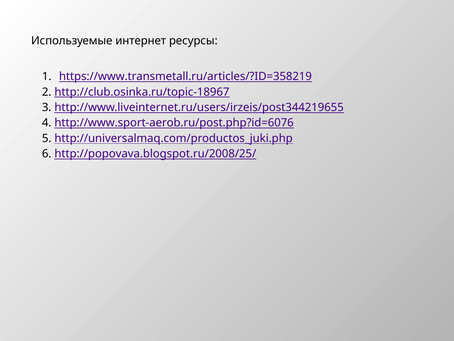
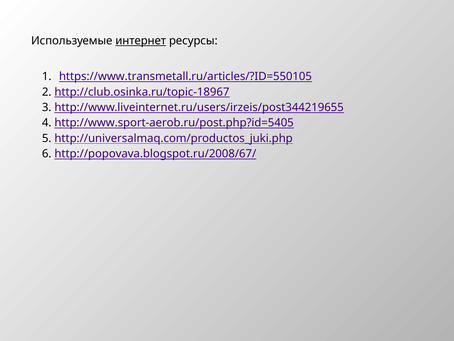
интернет underline: none -> present
https://www.transmetall.ru/articles/?ID=358219: https://www.transmetall.ru/articles/?ID=358219 -> https://www.transmetall.ru/articles/?ID=550105
http://www.sport-aerob.ru/post.php?id=6076: http://www.sport-aerob.ru/post.php?id=6076 -> http://www.sport-aerob.ru/post.php?id=5405
http://popovava.blogspot.ru/2008/25/: http://popovava.blogspot.ru/2008/25/ -> http://popovava.blogspot.ru/2008/67/
